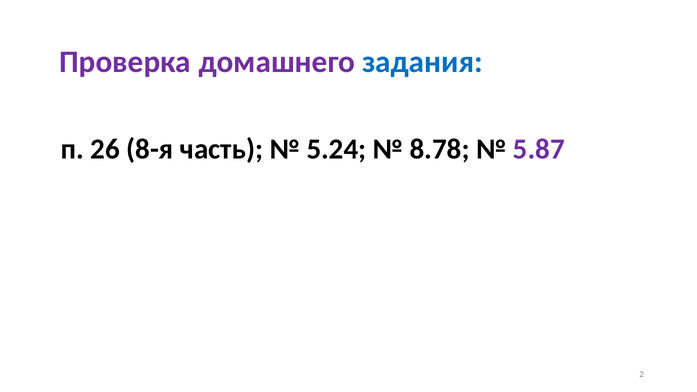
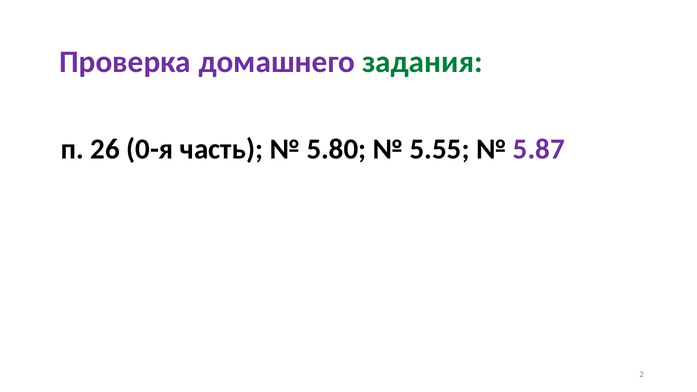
задания colour: blue -> green
8-я: 8-я -> 0-я
5.24: 5.24 -> 5.80
8.78: 8.78 -> 5.55
